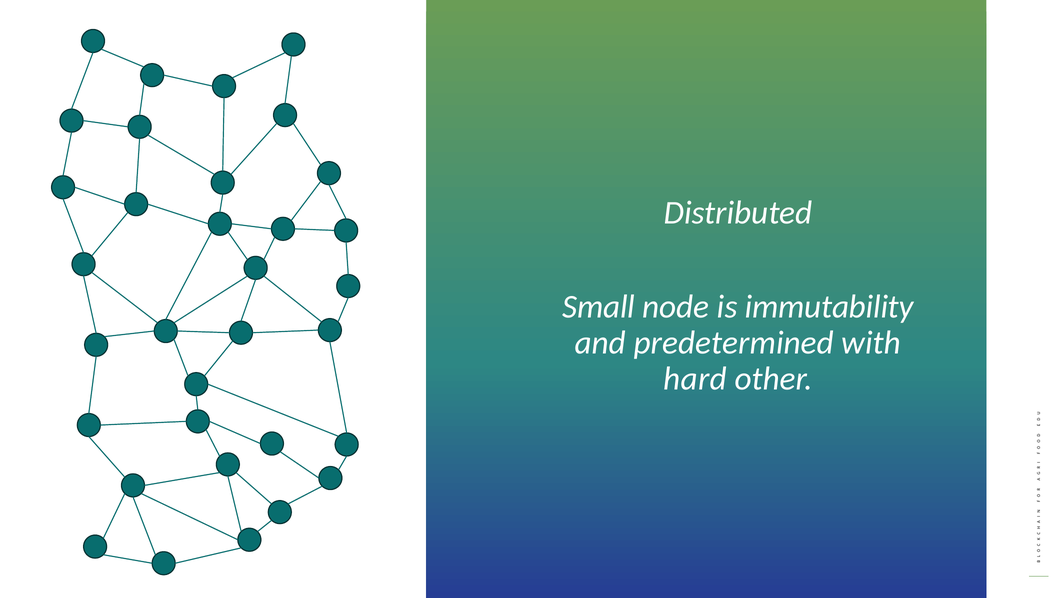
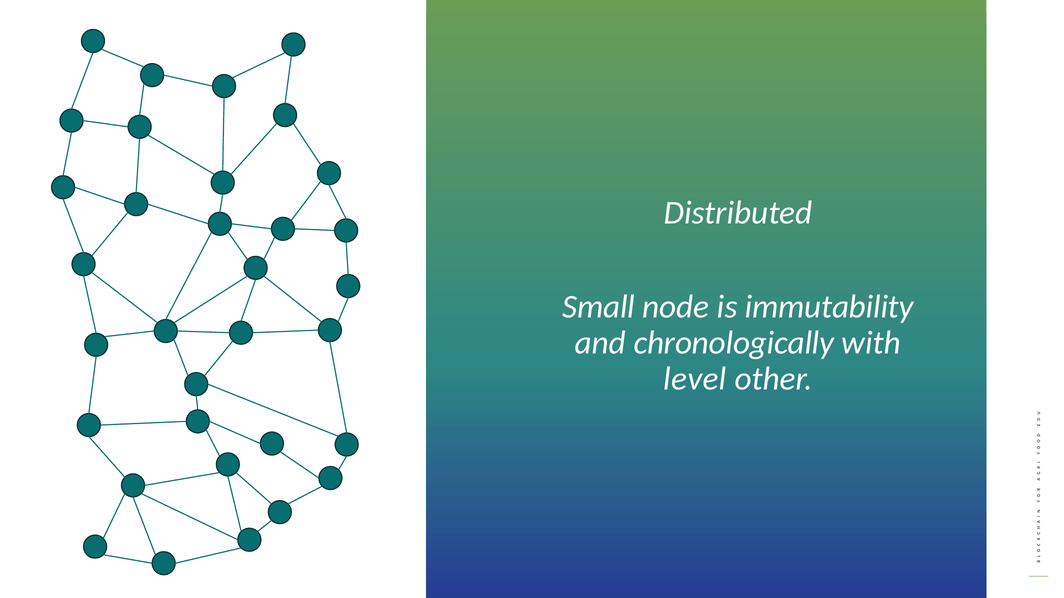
predetermined: predetermined -> chronologically
hard: hard -> level
